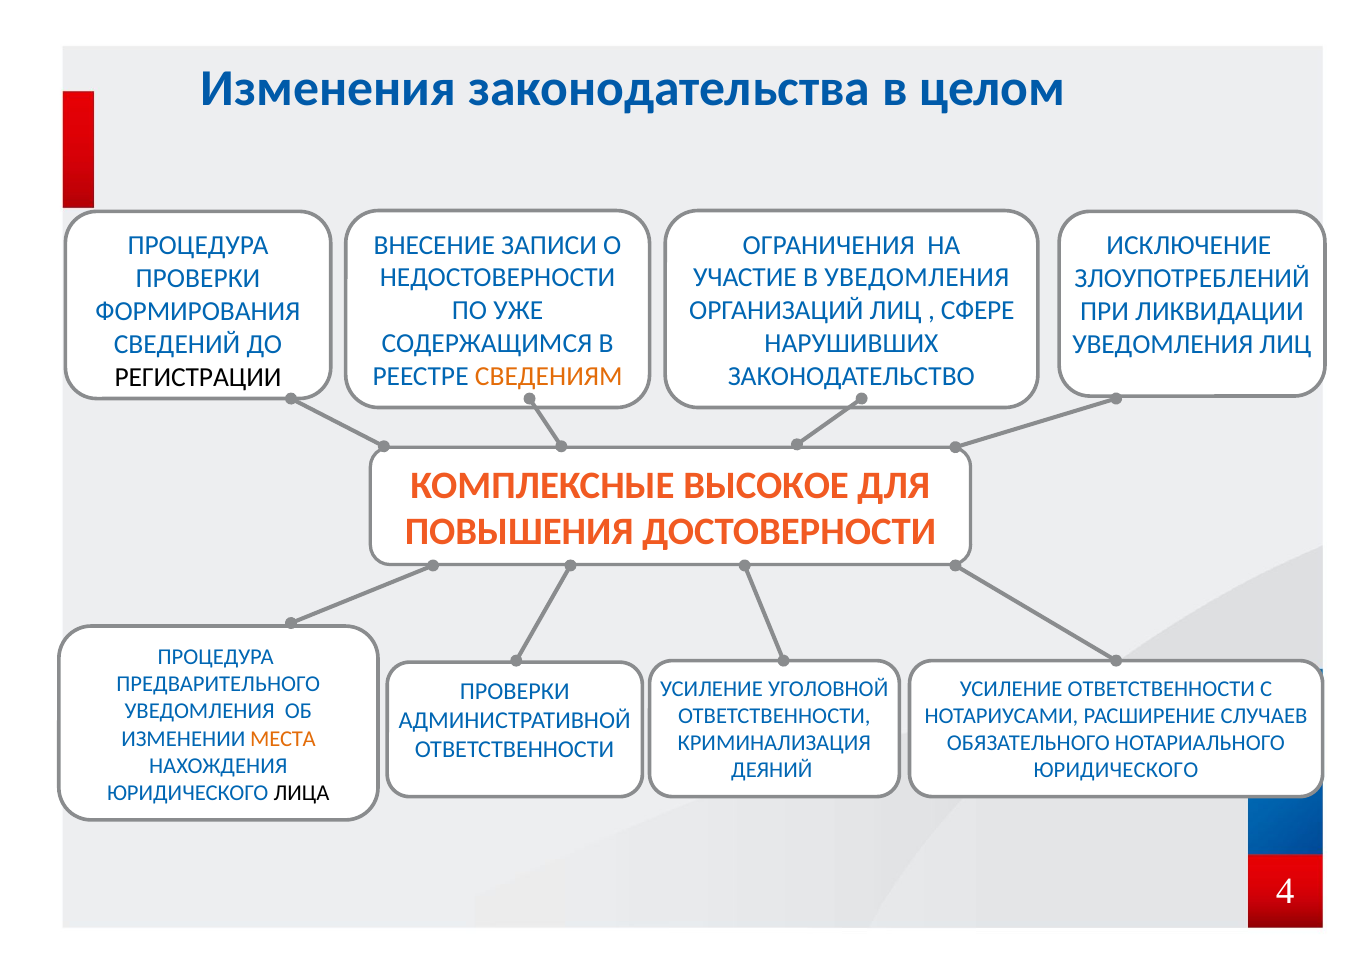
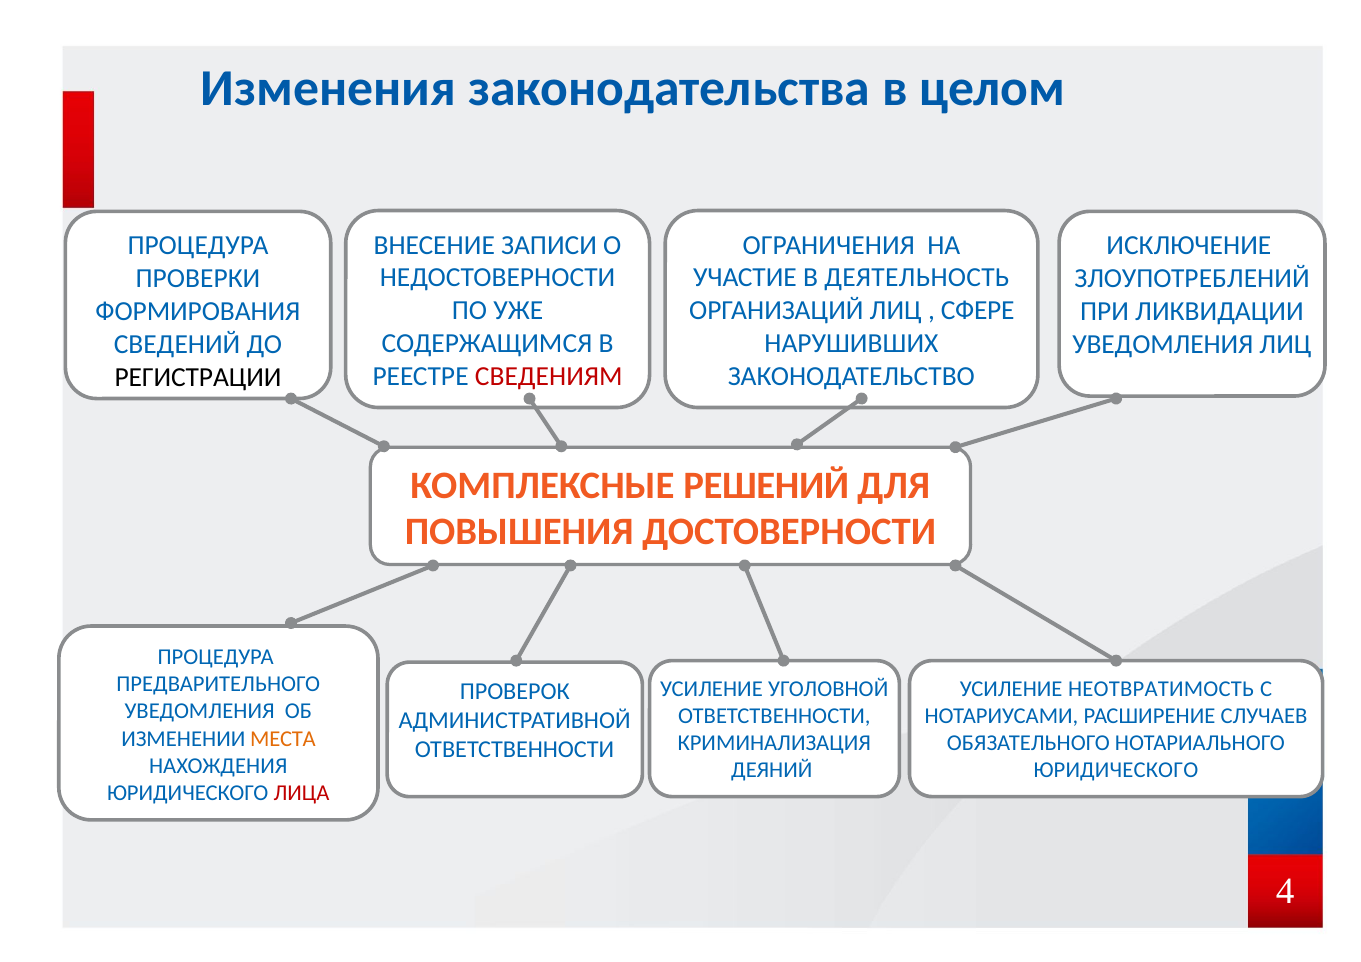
В УВЕДОМЛЕНИЯ: УВЕДОМЛЕНИЯ -> ДЕЯТЕЛЬНОСТЬ
СВЕДЕНИЯМ colour: orange -> red
ВЫСОКОЕ: ВЫСОКОЕ -> РЕШЕНИЙ
УСИЛЕНИЕ ОТВЕТСТВЕННОСТИ: ОТВЕТСТВЕННОСТИ -> НЕОТВРАТИМОСТЬ
ПРОВЕРКИ at (515, 692): ПРОВЕРКИ -> ПРОВЕРОК
ЛИЦА colour: black -> red
